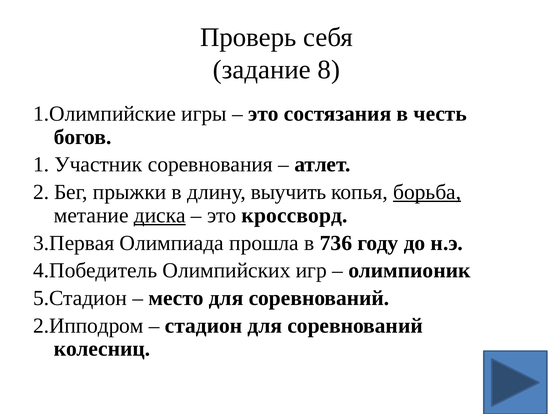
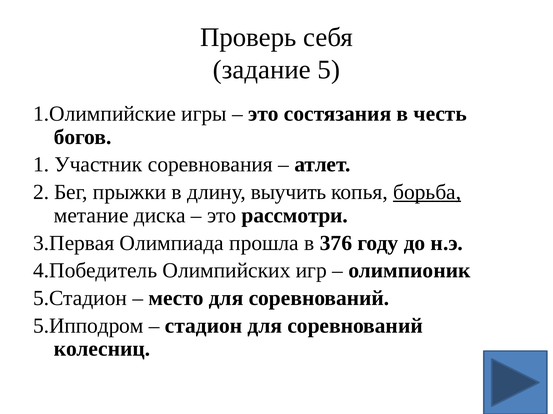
8: 8 -> 5
диска underline: present -> none
кроссворд: кроссворд -> рассмотри
736: 736 -> 376
2.Ипподром: 2.Ипподром -> 5.Ипподром
